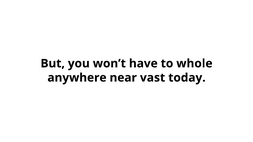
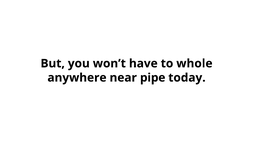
vast: vast -> pipe
